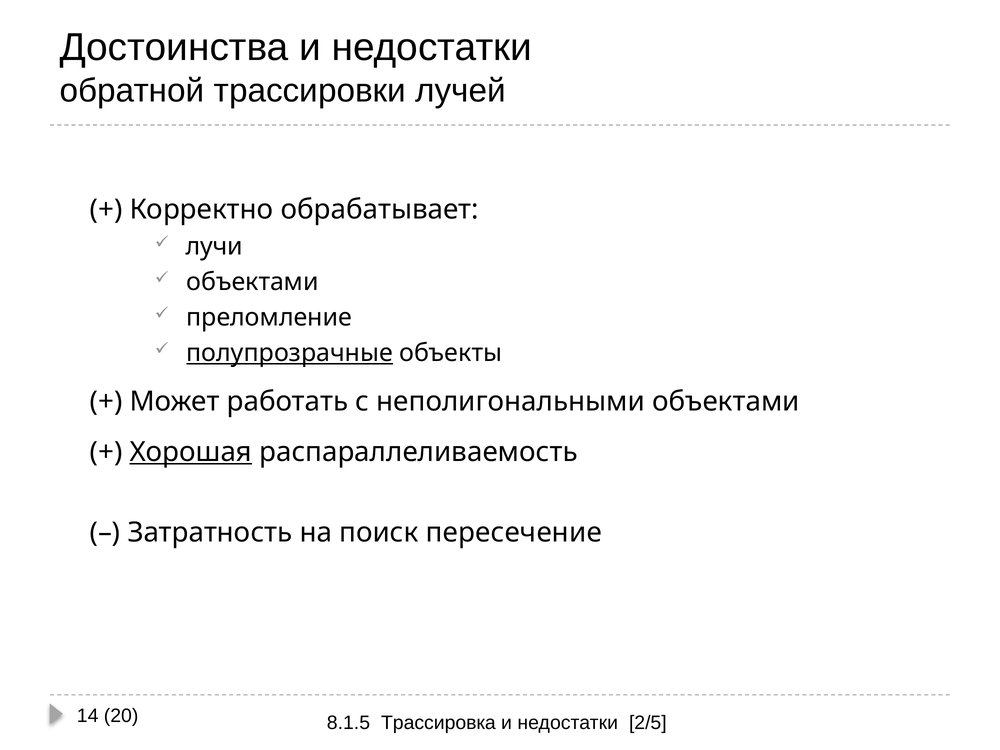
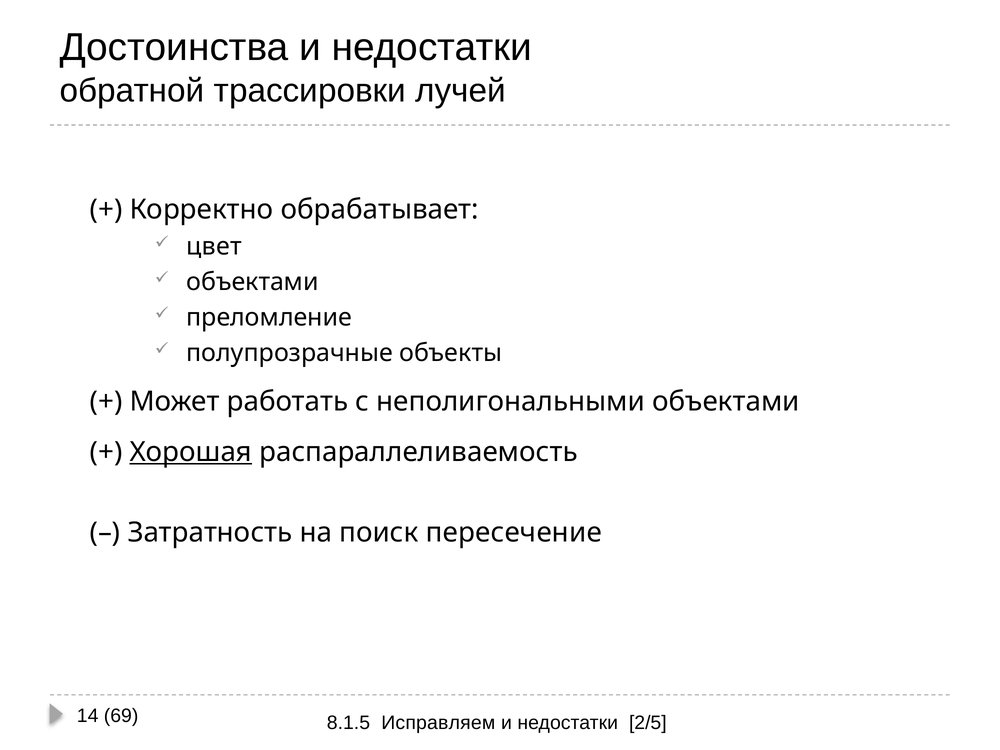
лучи: лучи -> цвет
полупрозрачные underline: present -> none
20: 20 -> 69
Трассировка: Трассировка -> Исправляем
